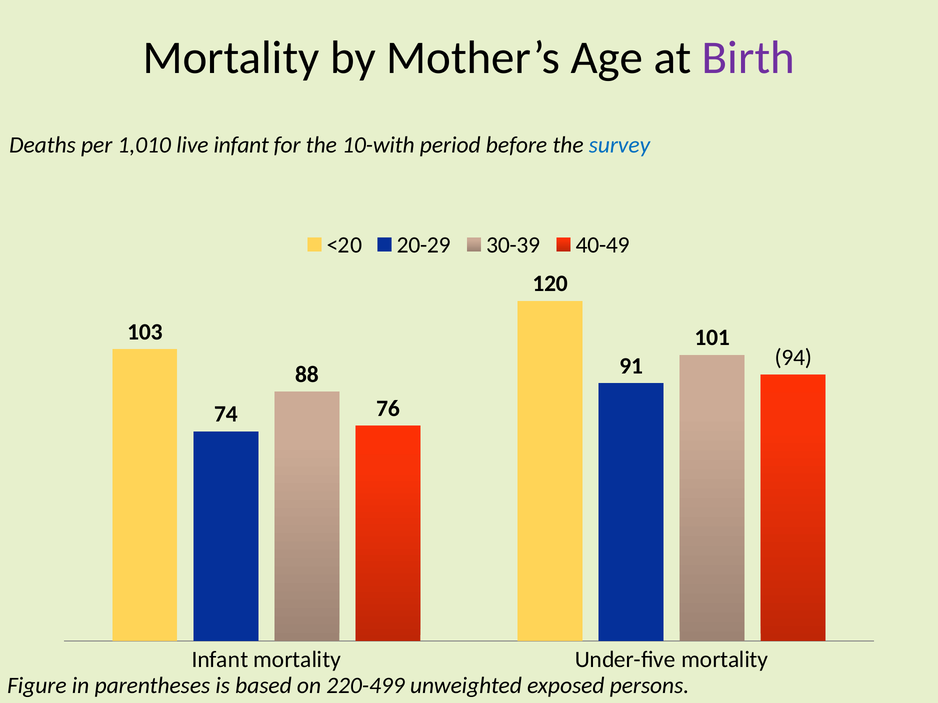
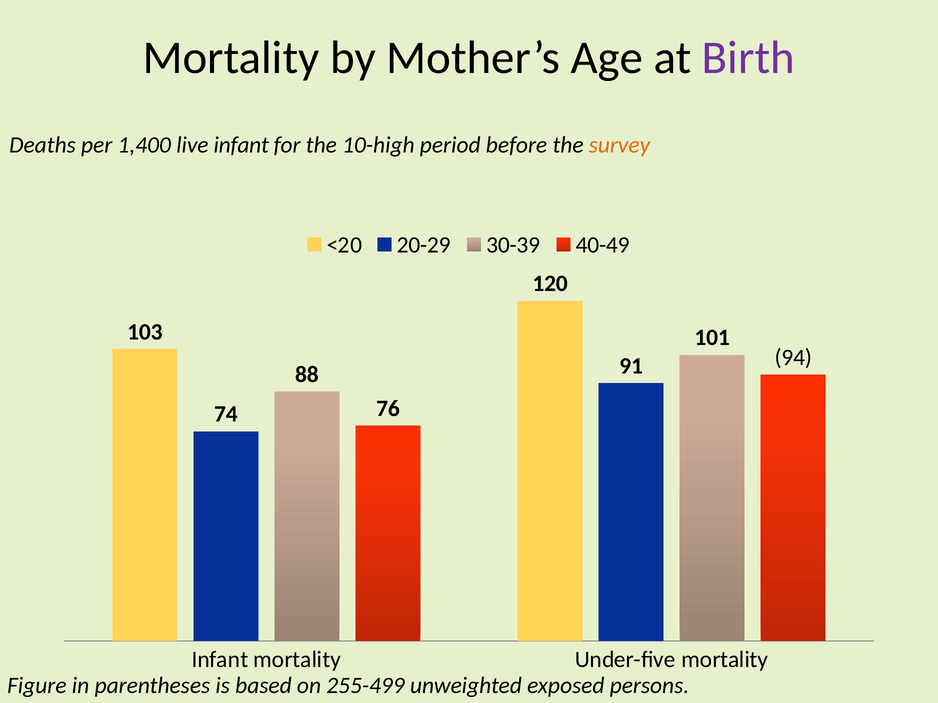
1,010: 1,010 -> 1,400
10-with: 10-with -> 10-high
survey colour: blue -> orange
220-499: 220-499 -> 255-499
